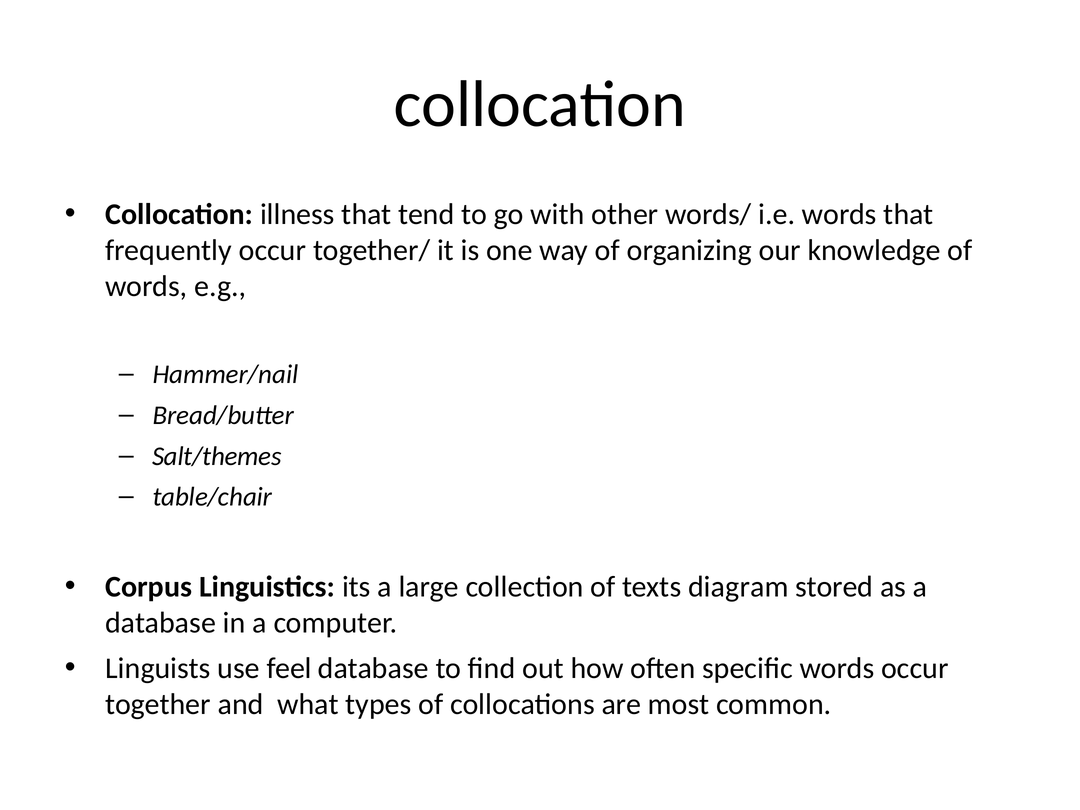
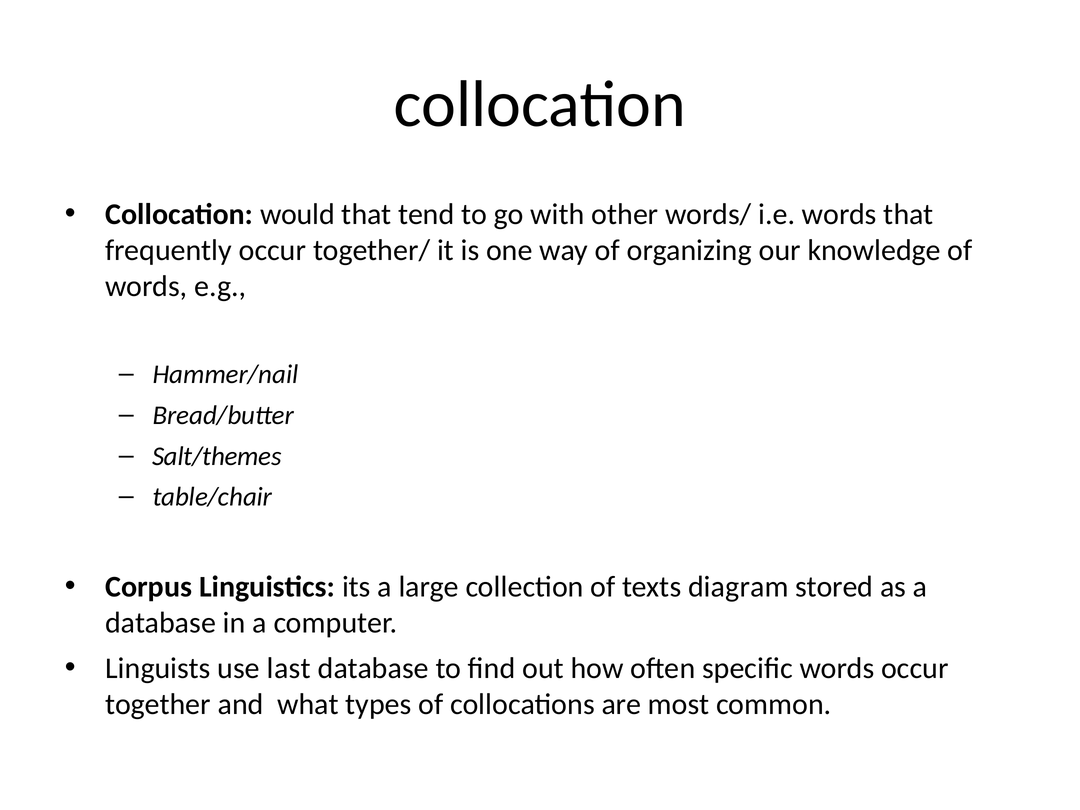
illness: illness -> would
feel: feel -> last
